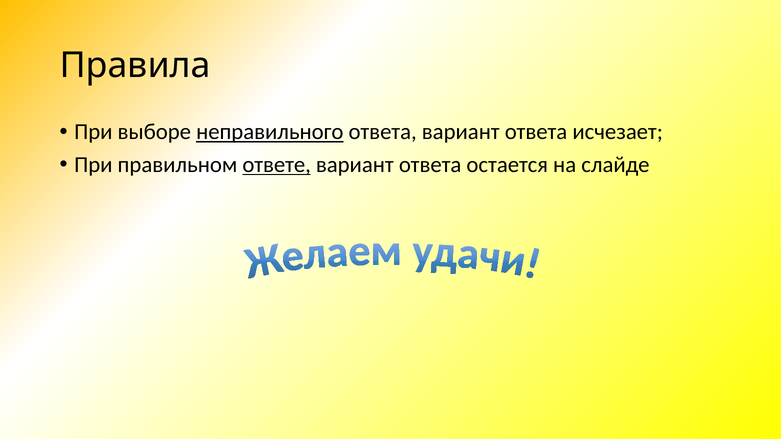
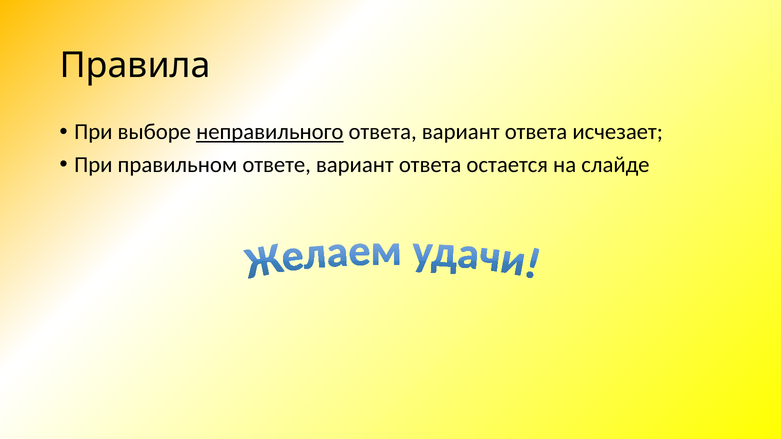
ответе underline: present -> none
